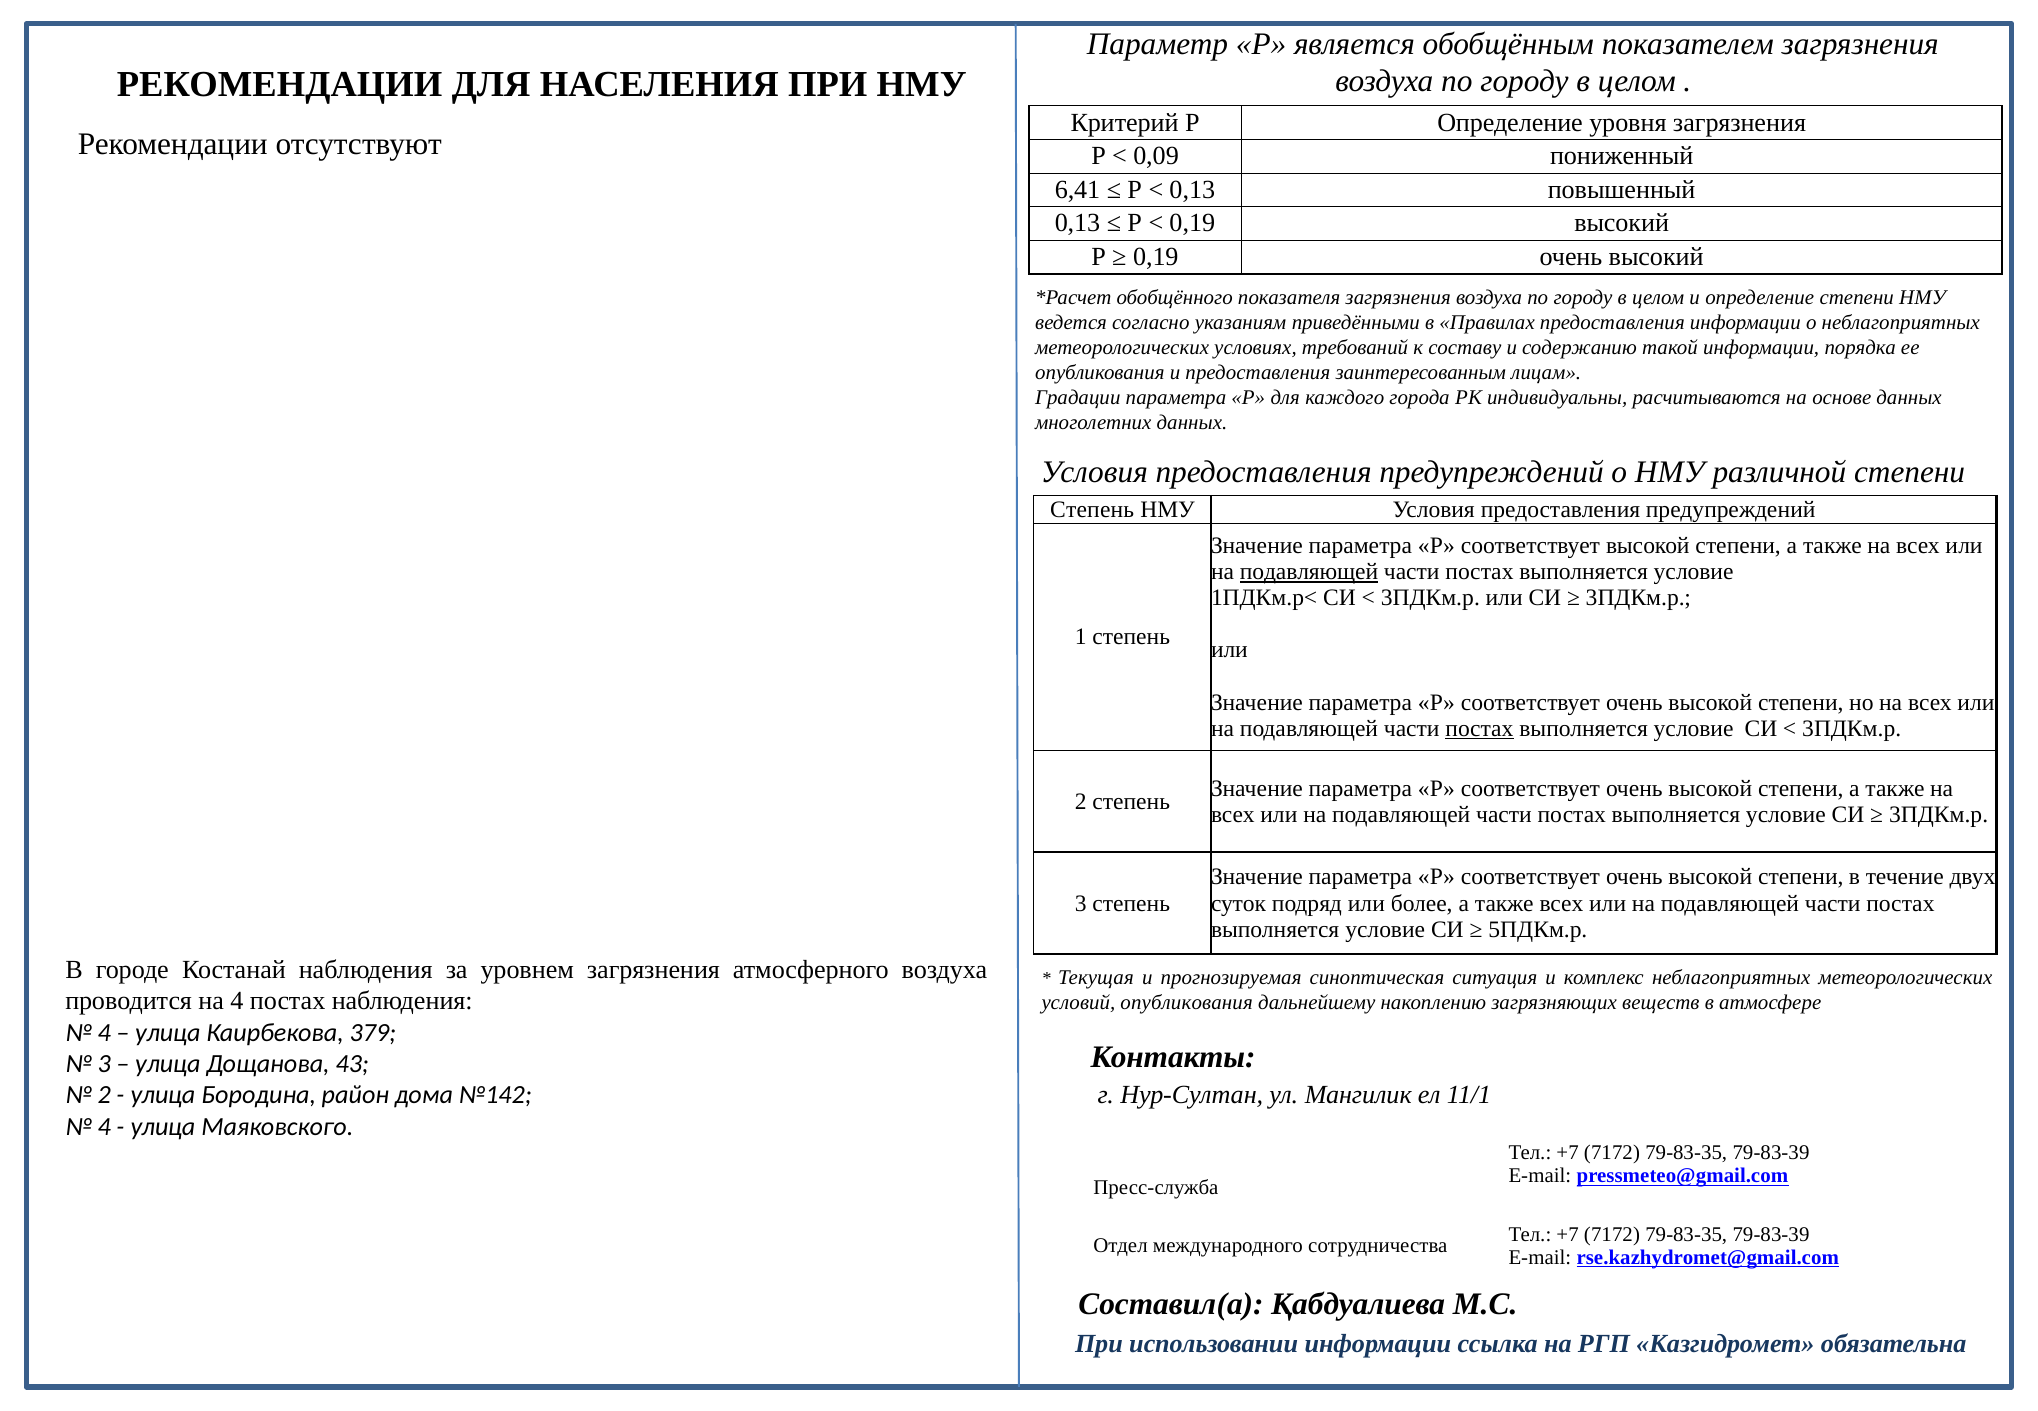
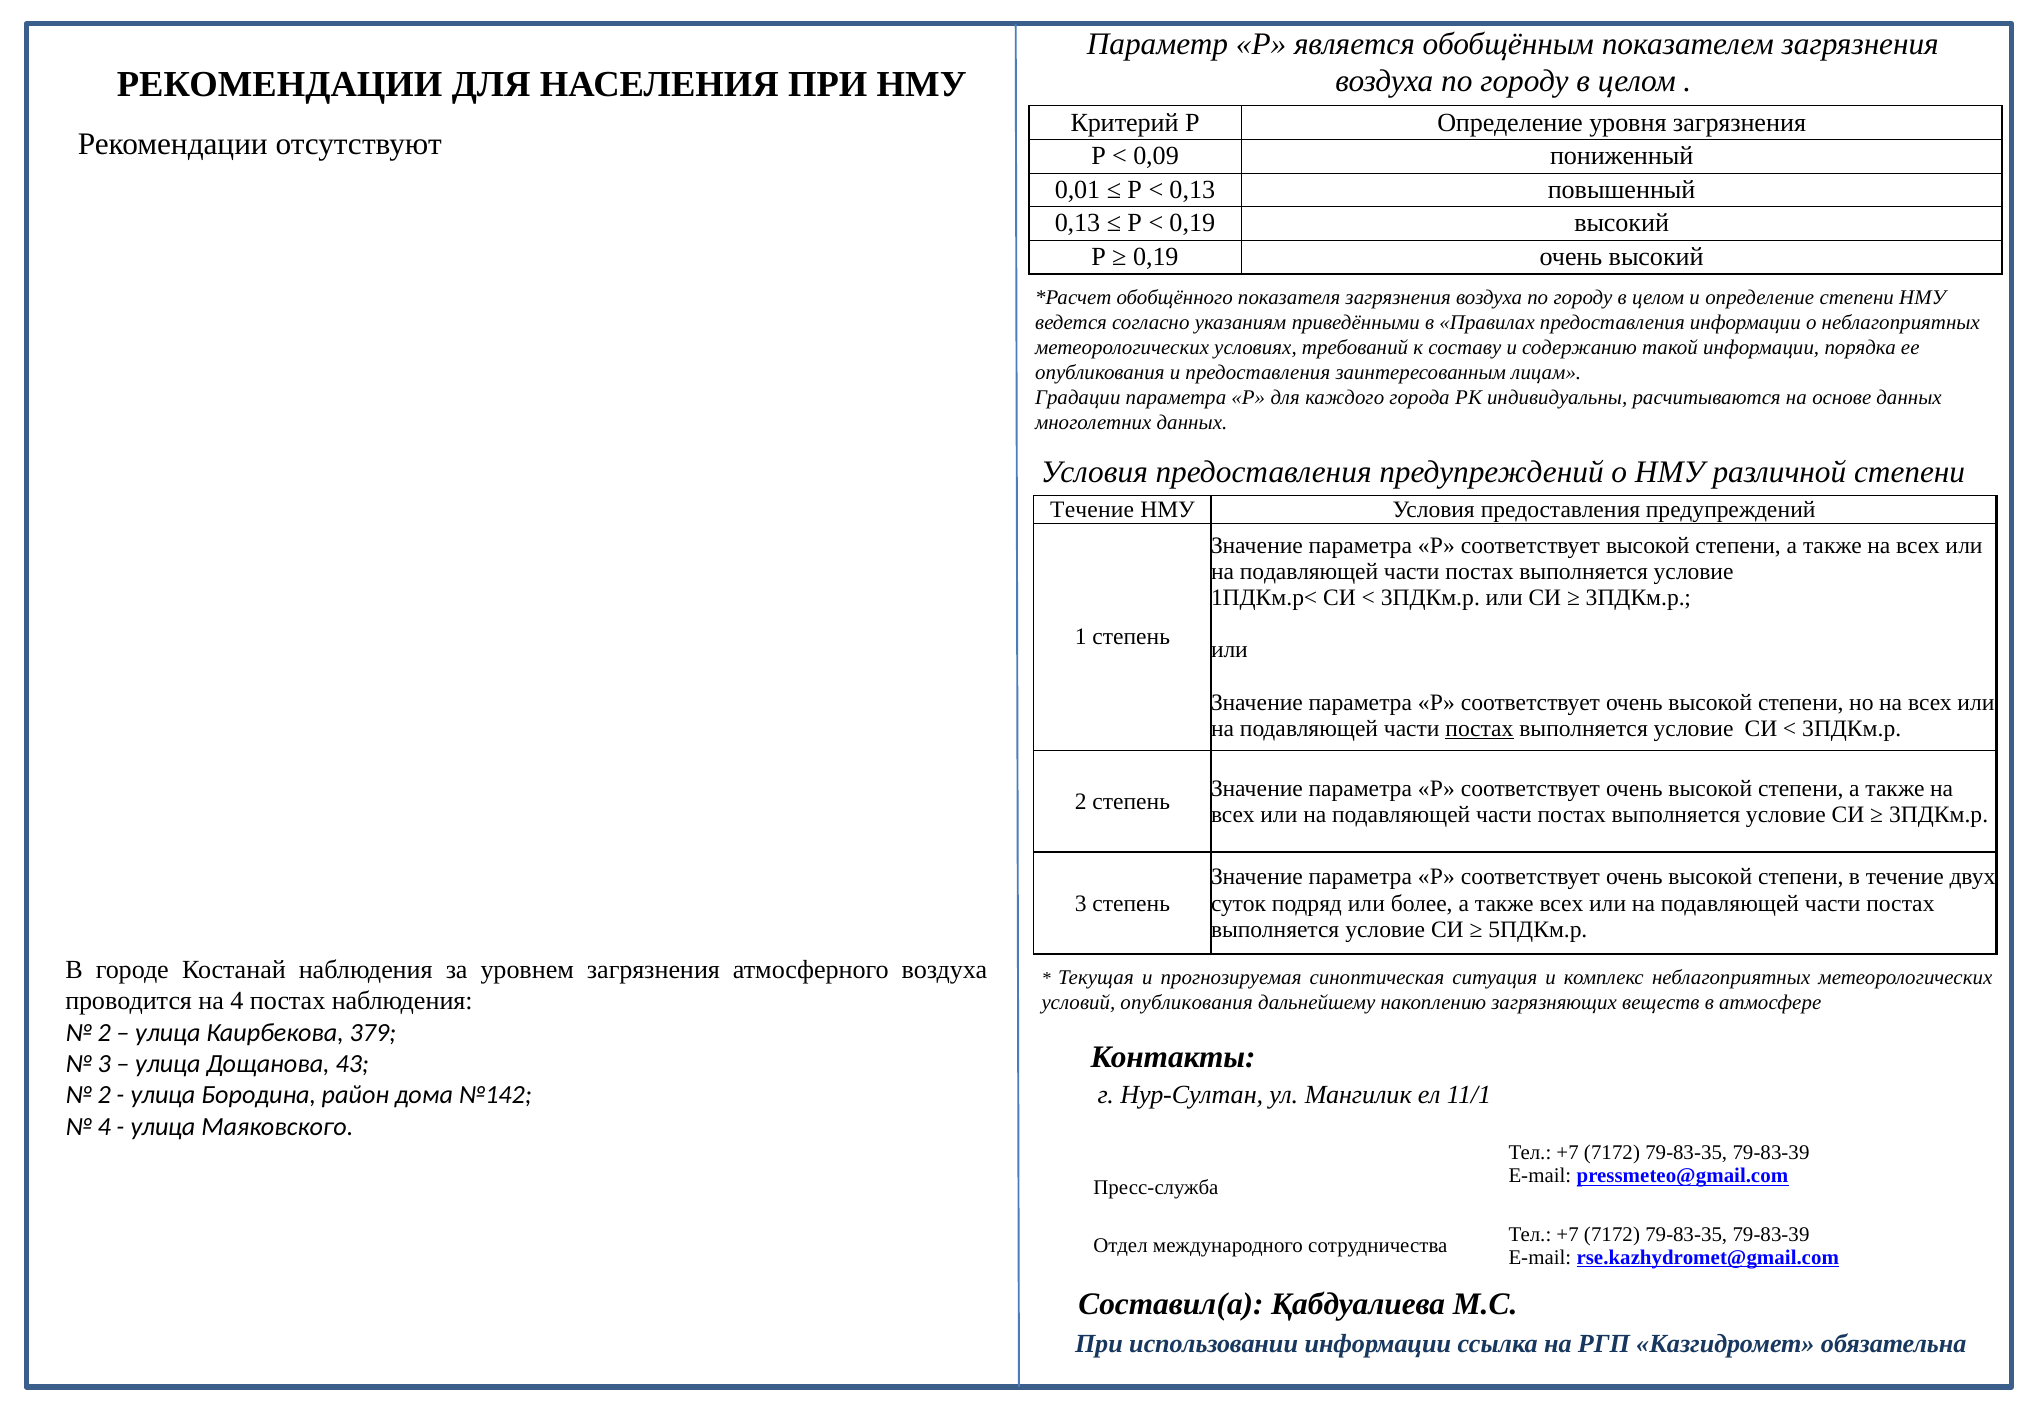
6,41: 6,41 -> 0,01
Степень at (1092, 510): Степень -> Течение
подавляющей at (1309, 572) underline: present -> none
4 at (104, 1032): 4 -> 2
